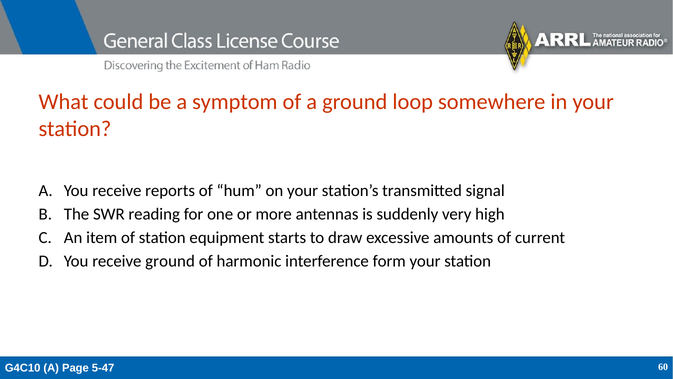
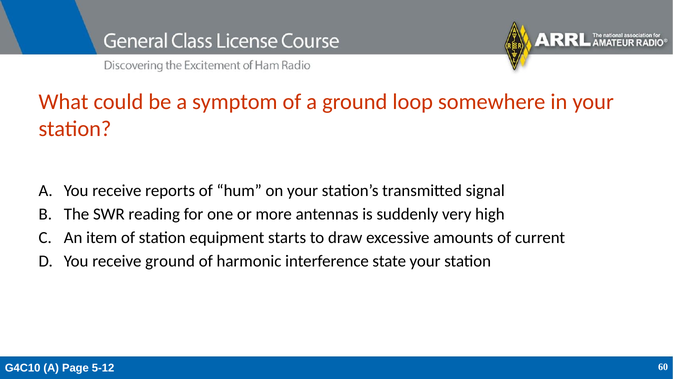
form: form -> state
5-47: 5-47 -> 5-12
